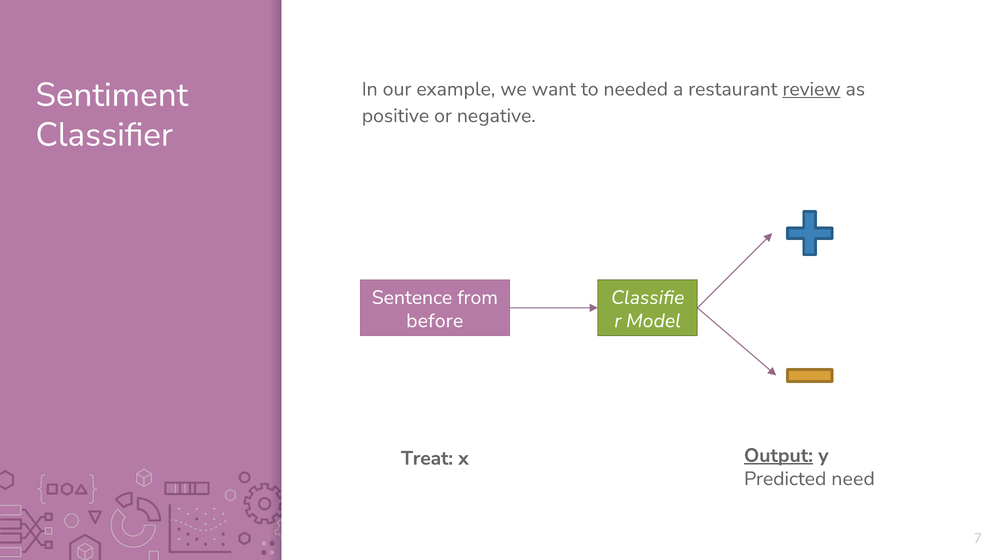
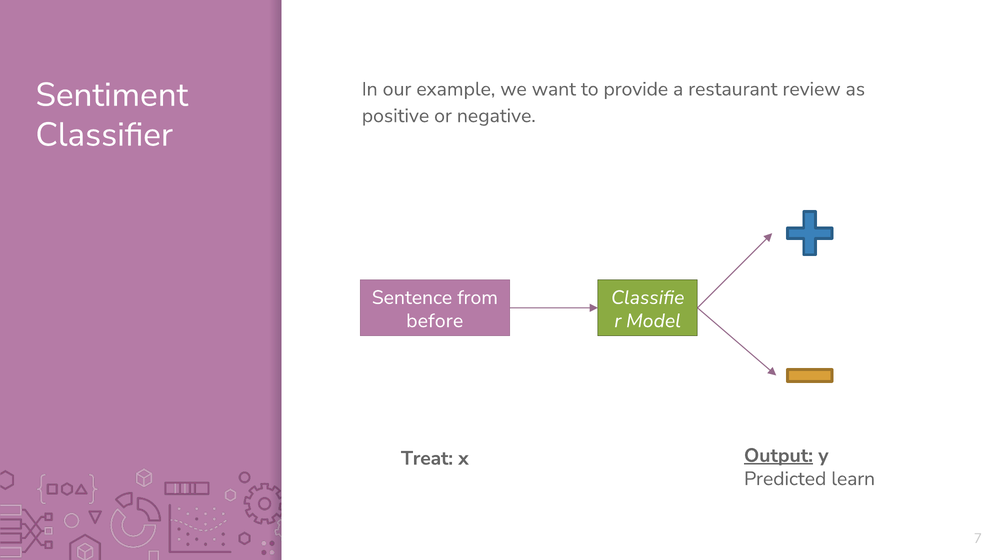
needed: needed -> provide
review underline: present -> none
need: need -> learn
